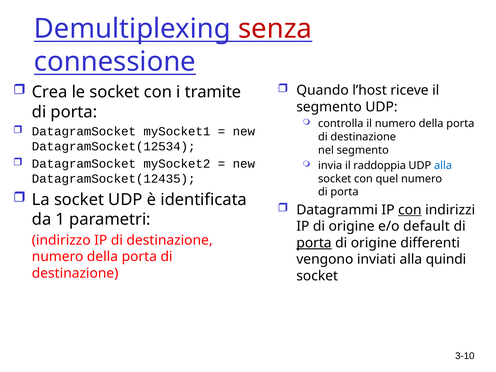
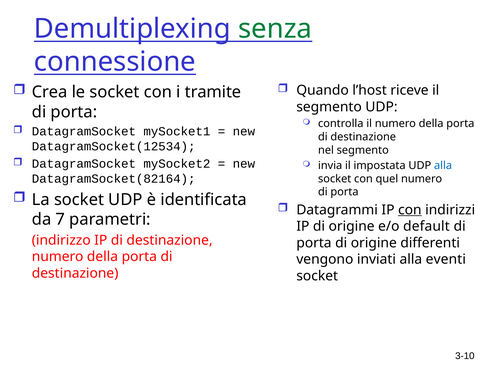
senza colour: red -> green
raddoppia: raddoppia -> impostata
DatagramSocket(12435: DatagramSocket(12435 -> DatagramSocket(82164
1: 1 -> 7
porta at (314, 243) underline: present -> none
quindi: quindi -> eventi
